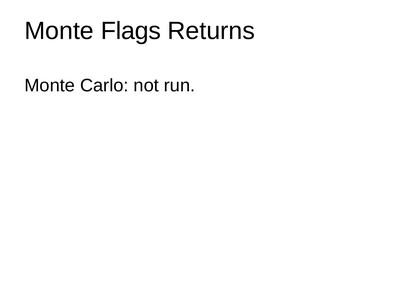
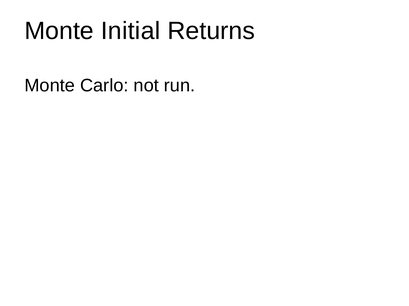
Flags: Flags -> Initial
